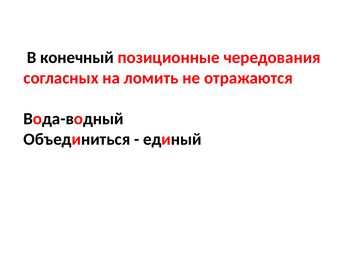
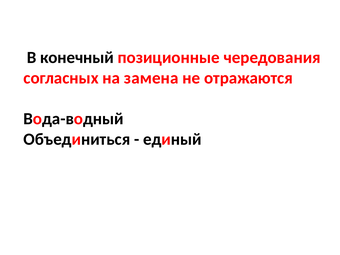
ломить: ломить -> замена
